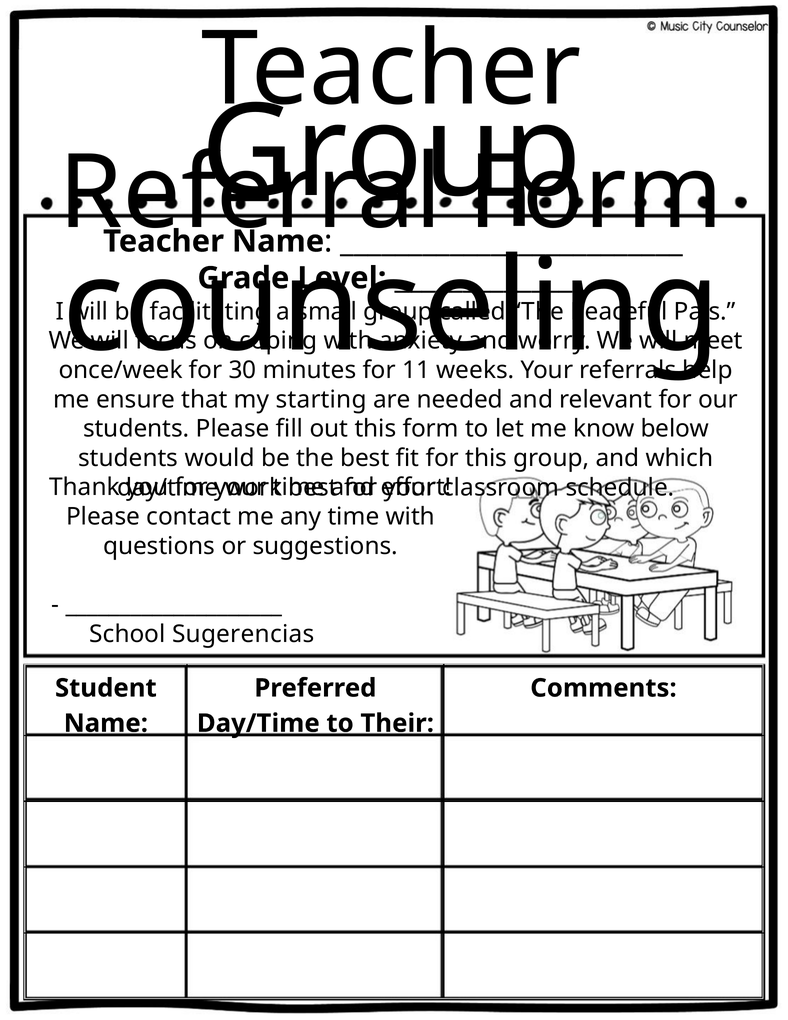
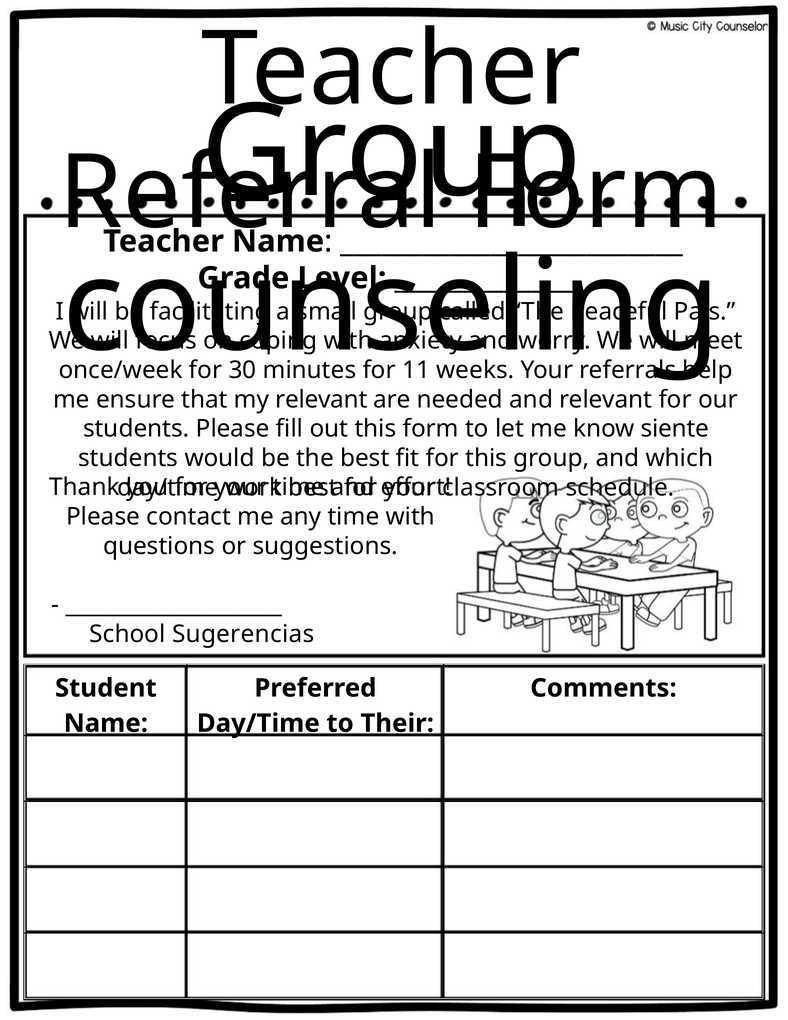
my starting: starting -> relevant
below: below -> siente
